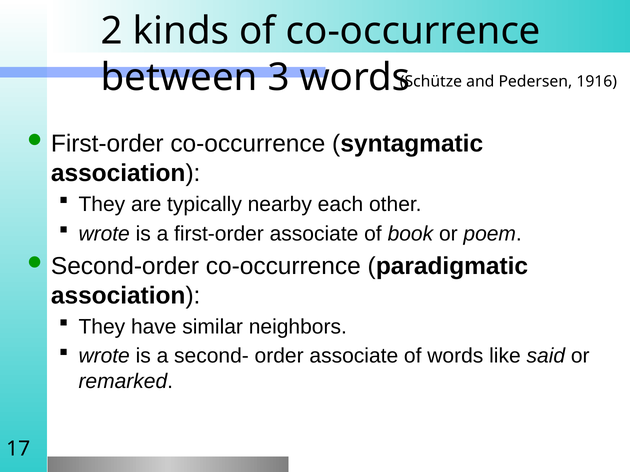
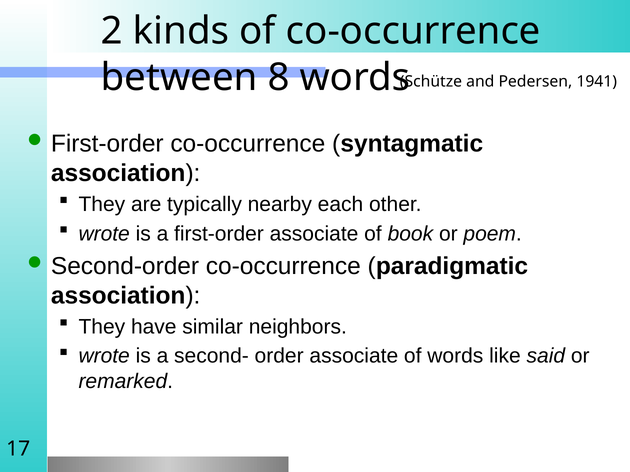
3: 3 -> 8
1916: 1916 -> 1941
